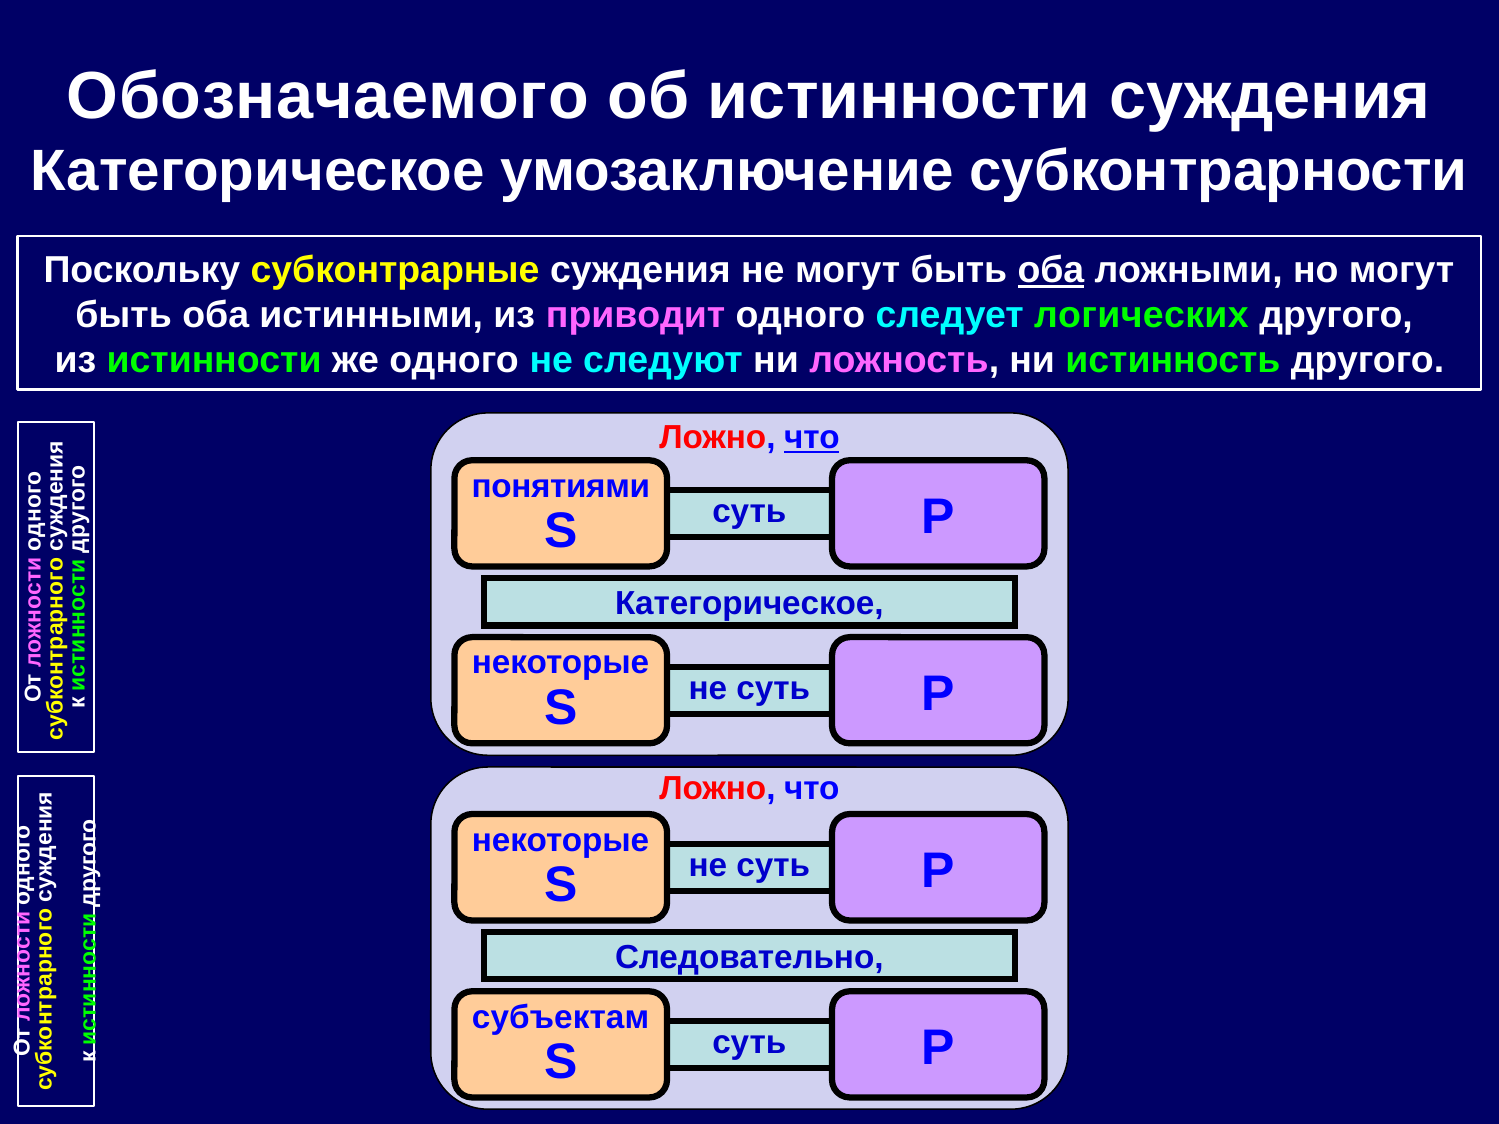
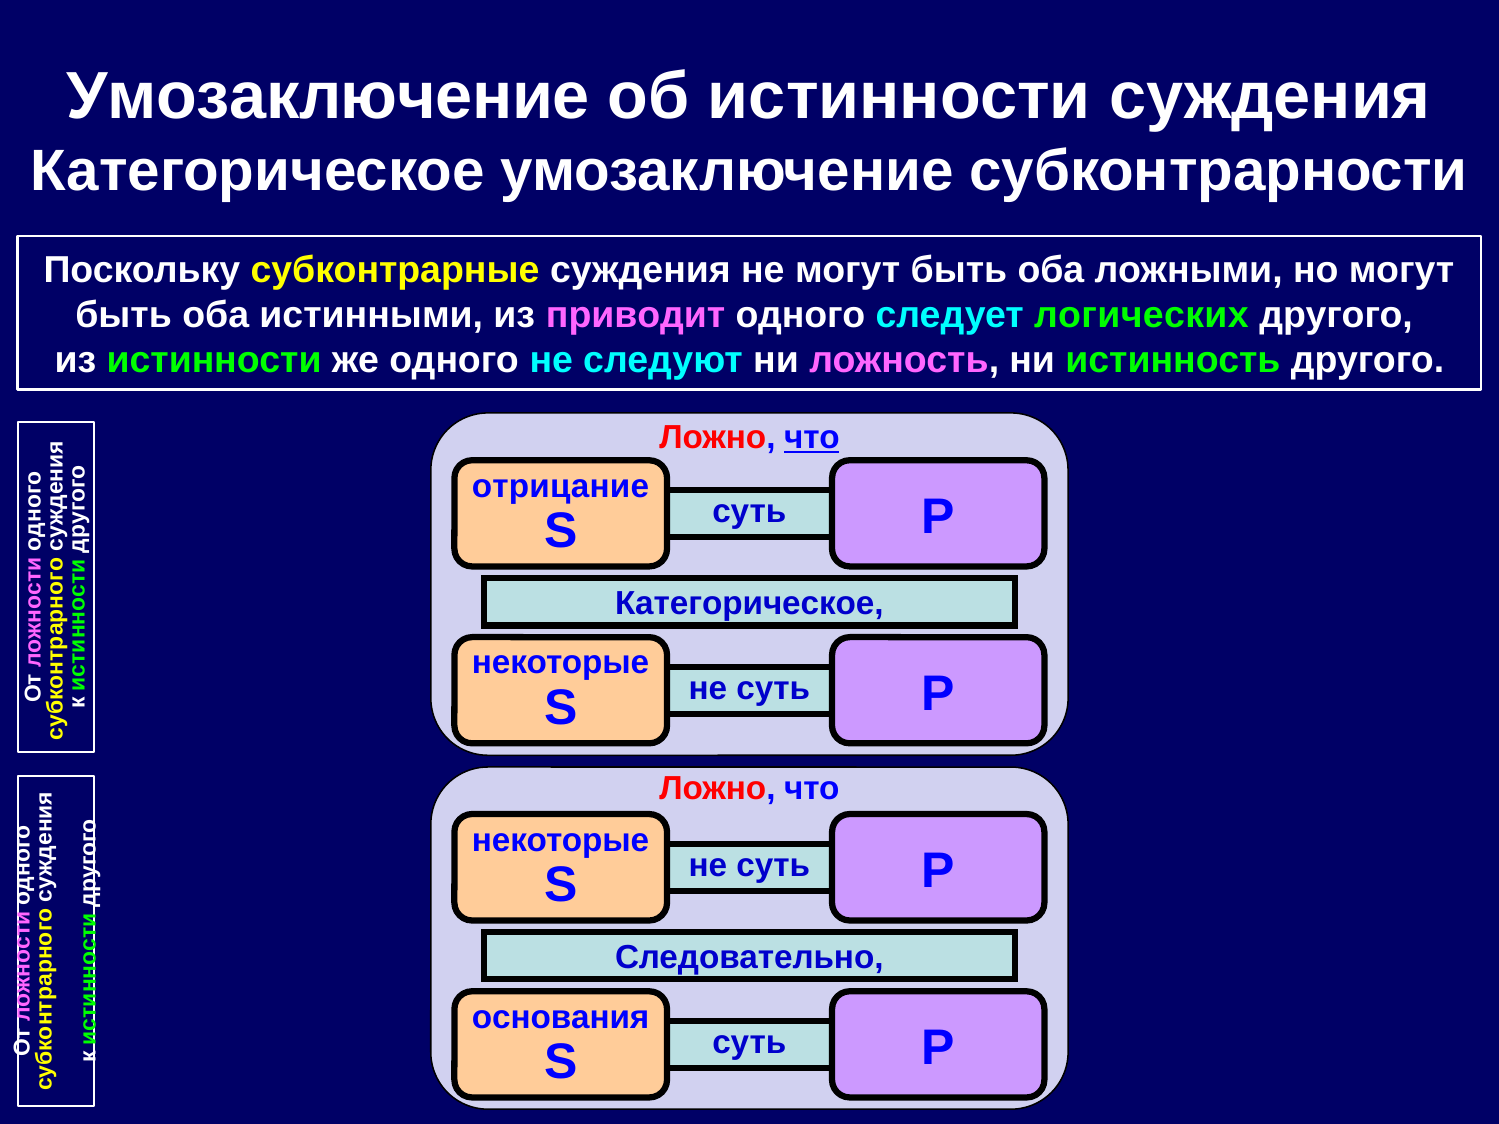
Обозначаемого at (328, 97): Обозначаемого -> Умозаключение
оба at (1051, 270) underline: present -> none
понятиями: понятиями -> отрицание
субъектам: субъектам -> основания
